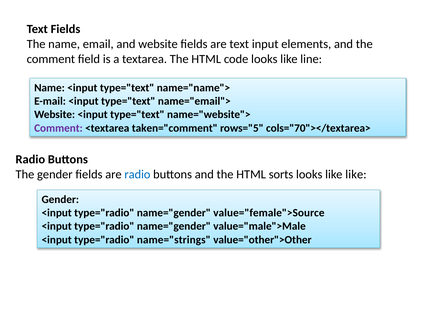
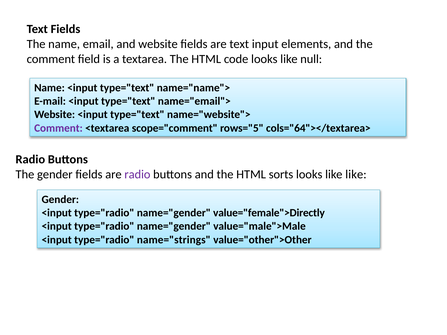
line: line -> null
taken="comment: taken="comment -> scope="comment
cols="70"></textarea>: cols="70"></textarea> -> cols="64"></textarea>
radio at (137, 174) colour: blue -> purple
value="female">Source: value="female">Source -> value="female">Directly
